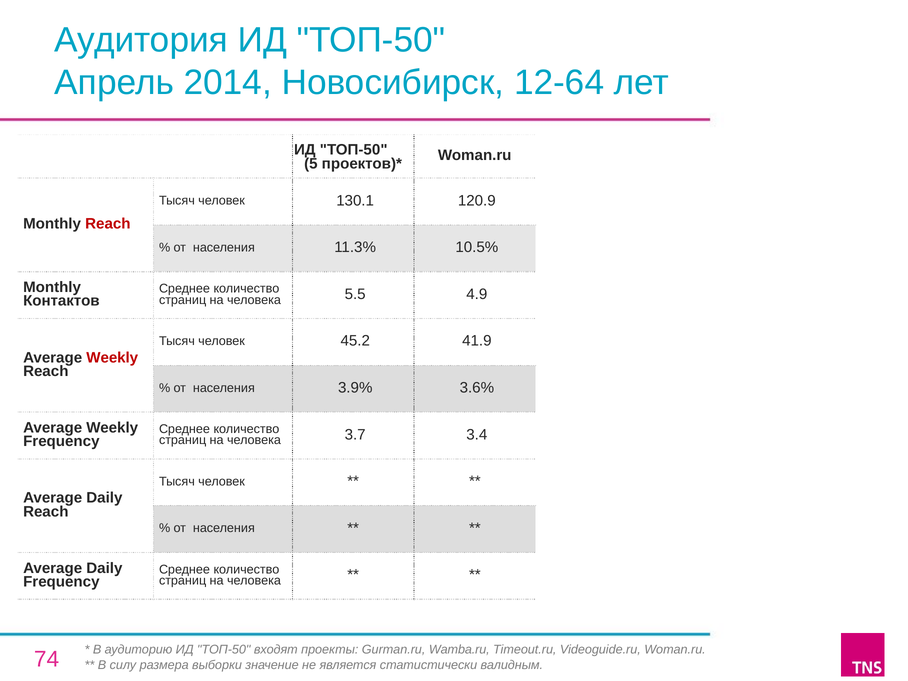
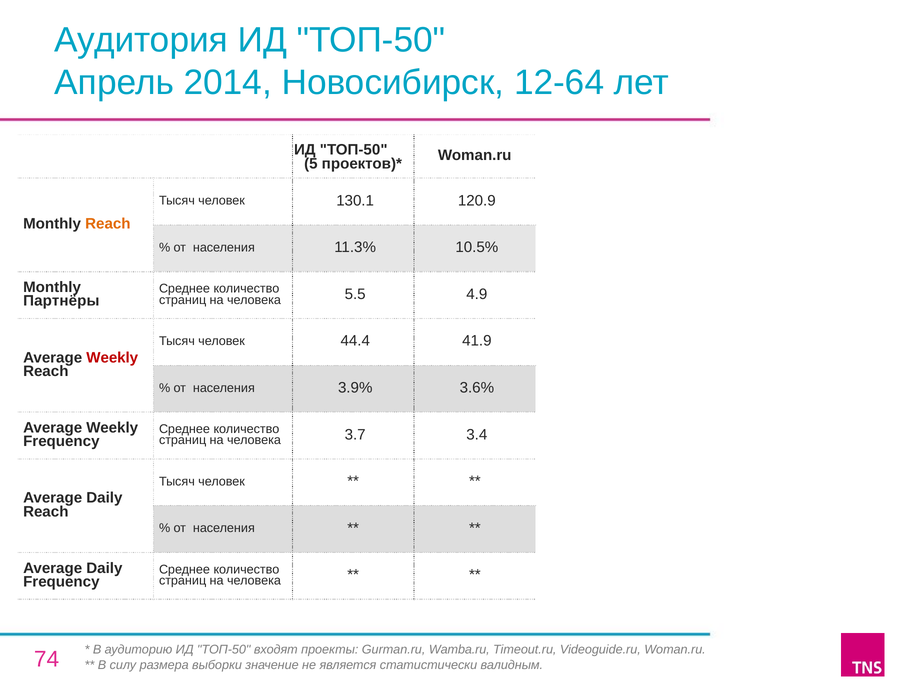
Reach at (108, 224) colour: red -> orange
Контактов: Контактов -> Партнёры
45.2: 45.2 -> 44.4
